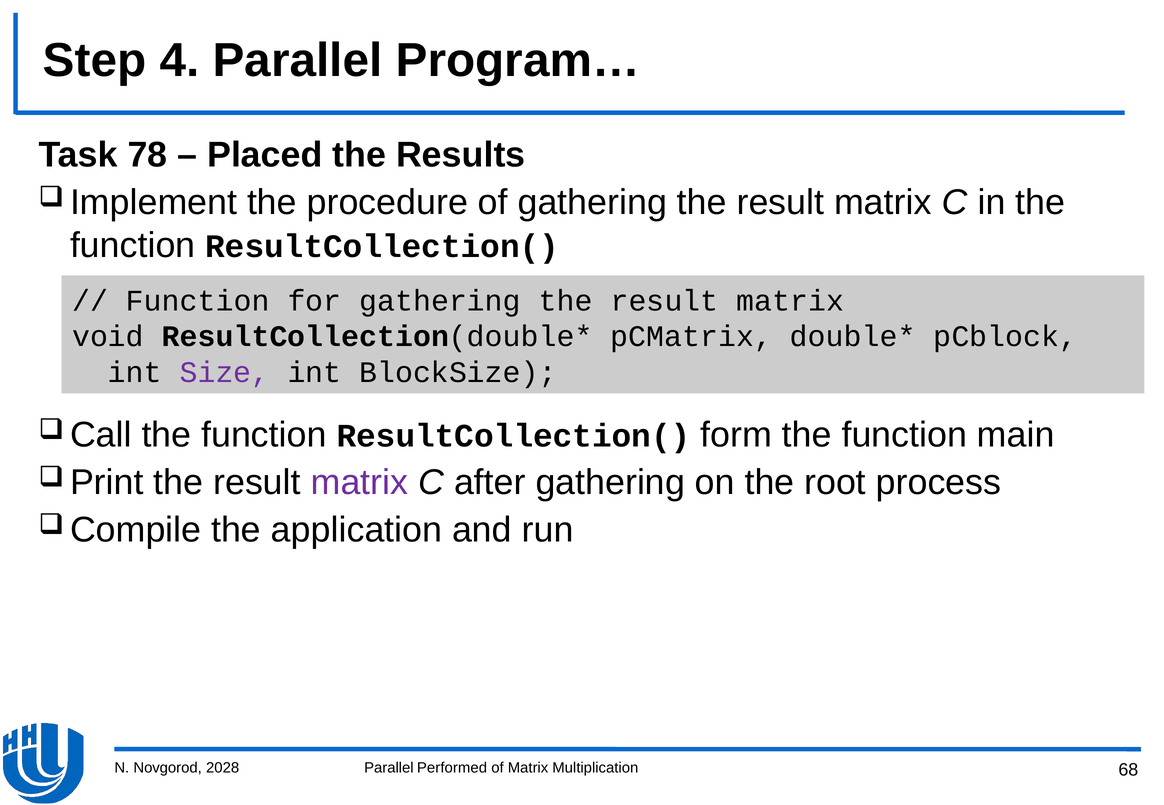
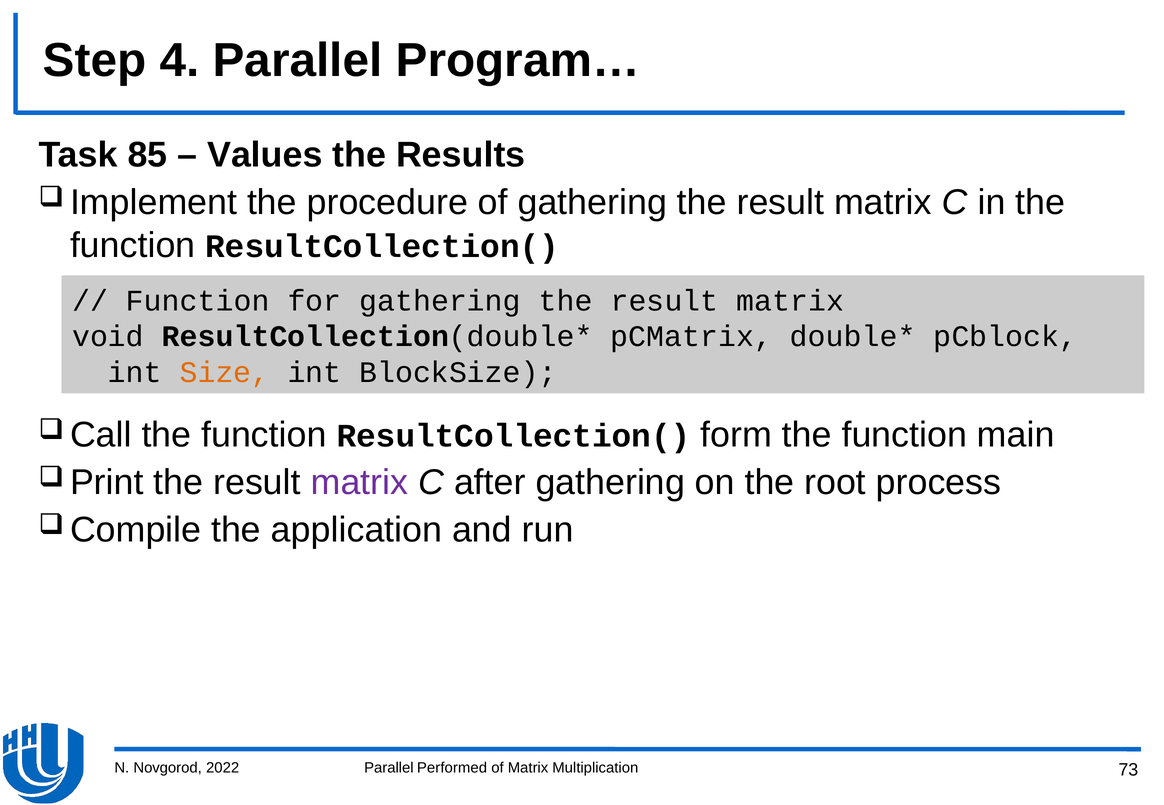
78: 78 -> 85
Placed: Placed -> Values
Size colour: purple -> orange
2028: 2028 -> 2022
68: 68 -> 73
